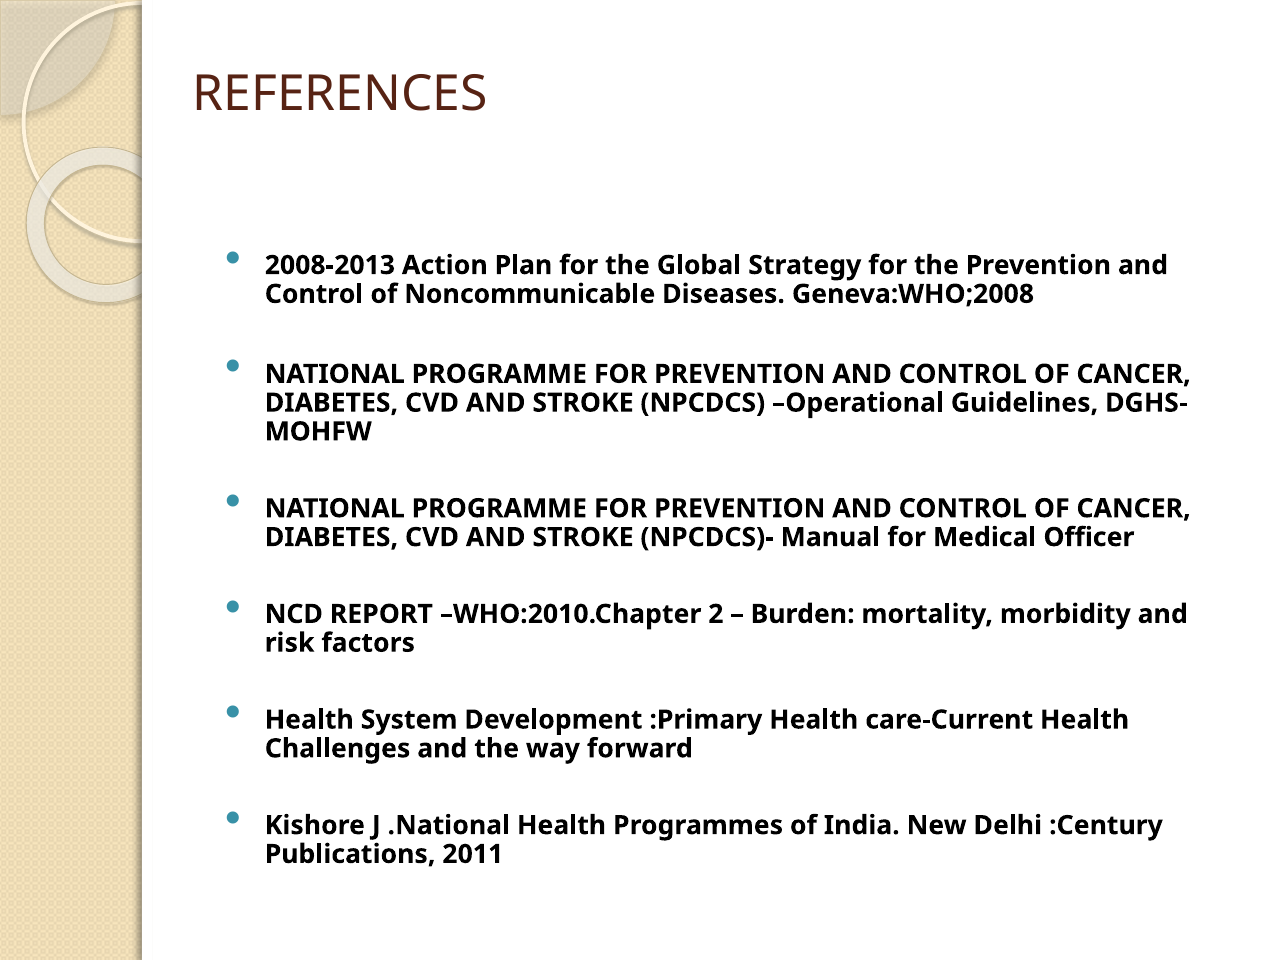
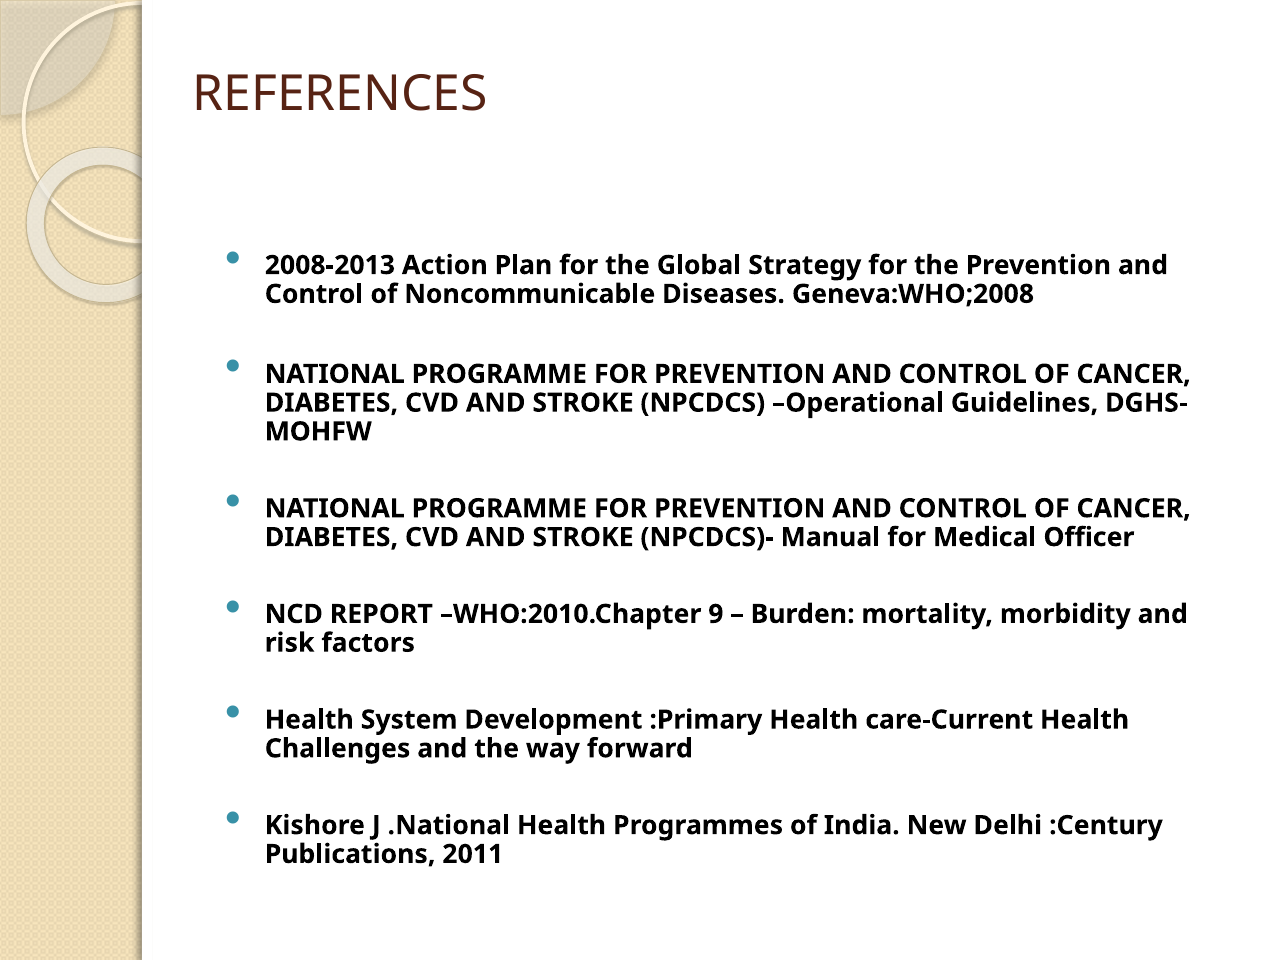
2: 2 -> 9
